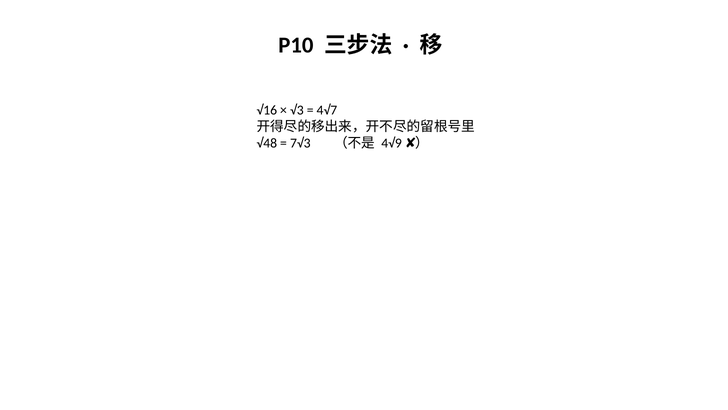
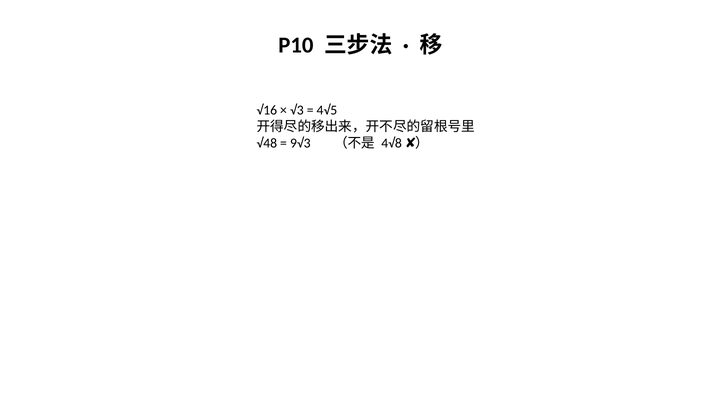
4√7: 4√7 -> 4√5
7√3: 7√3 -> 9√3
4√9: 4√9 -> 4√8
